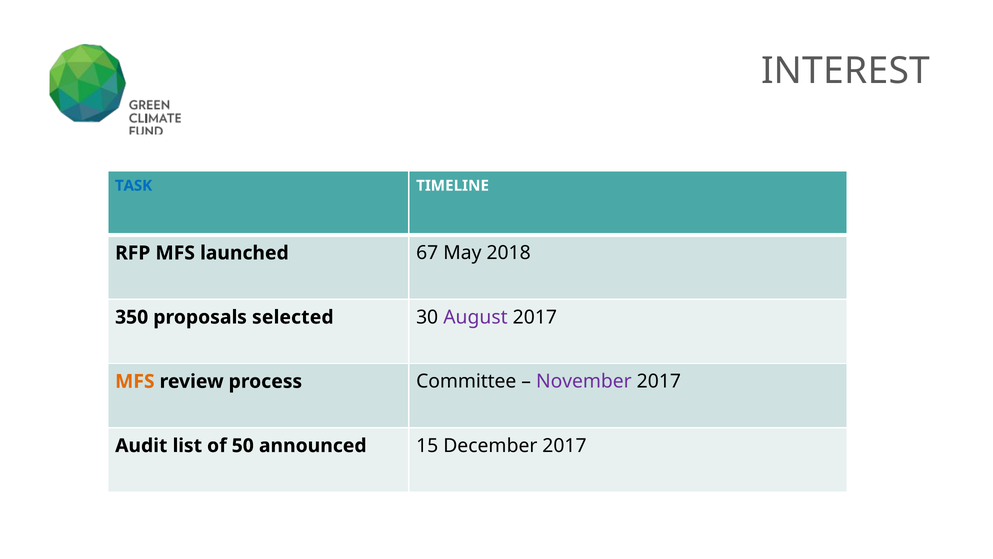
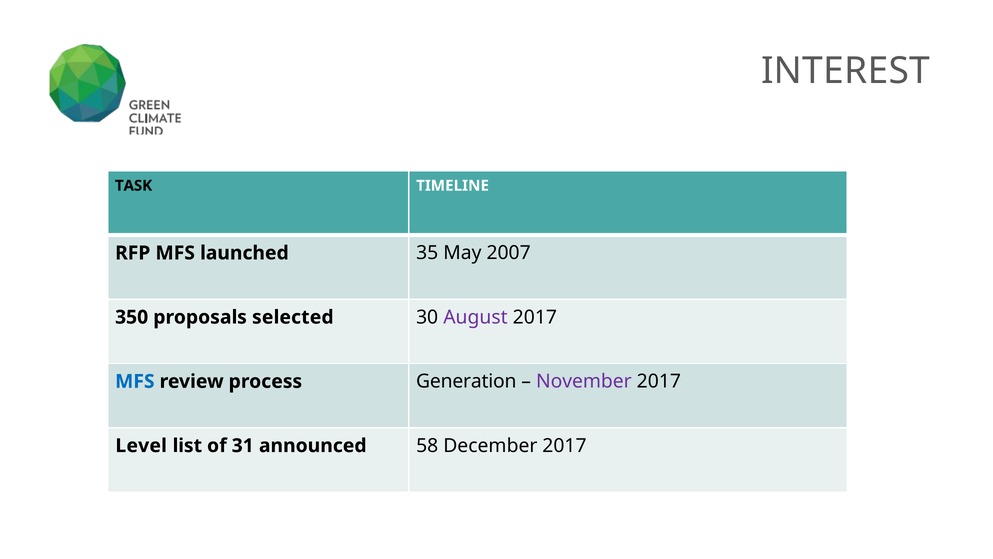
TASK colour: blue -> black
67: 67 -> 35
2018: 2018 -> 2007
MFS at (135, 381) colour: orange -> blue
Committee: Committee -> Generation
Audit: Audit -> Level
50: 50 -> 31
15: 15 -> 58
